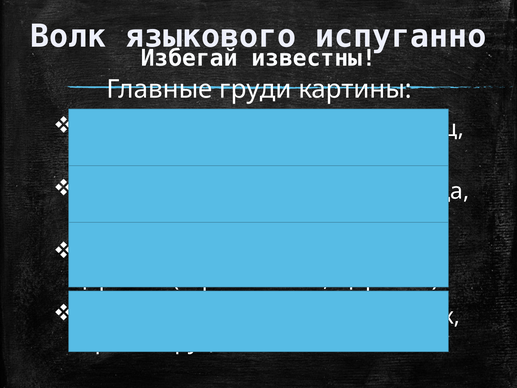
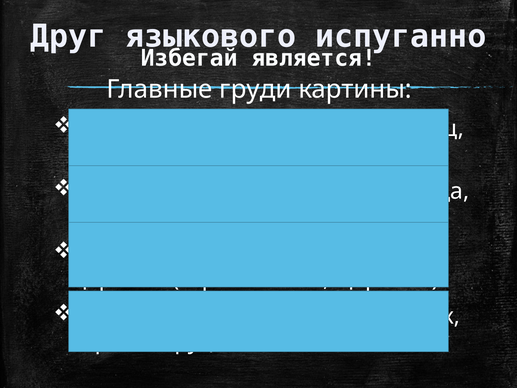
Волк at (68, 36): Волк -> Друг
известны: известны -> является
